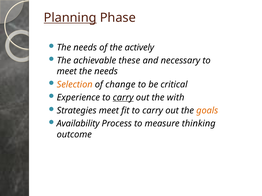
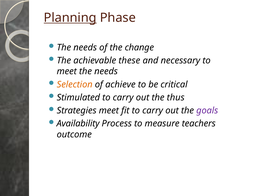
actively: actively -> change
change: change -> achieve
Experience: Experience -> Stimulated
carry at (123, 98) underline: present -> none
with: with -> thus
goals colour: orange -> purple
thinking: thinking -> teachers
